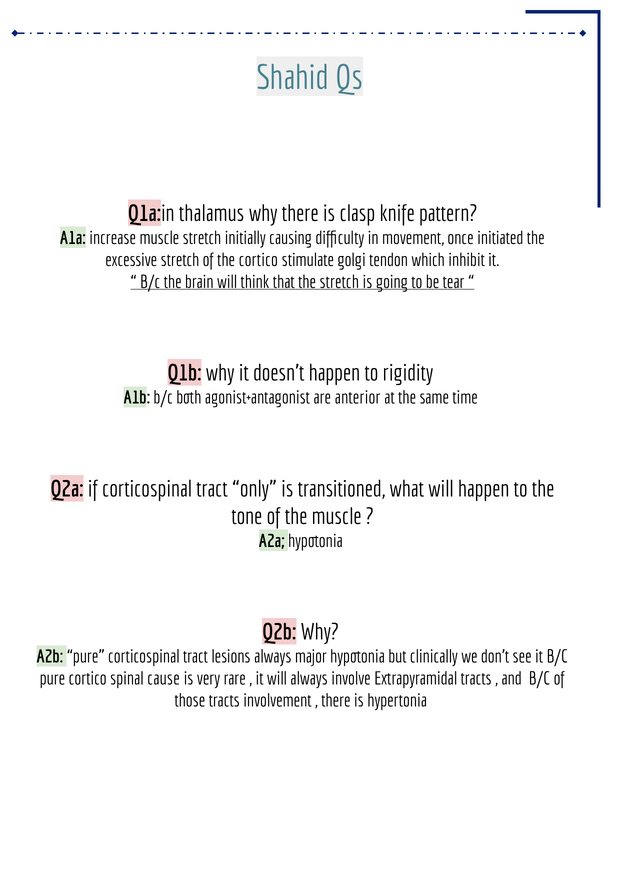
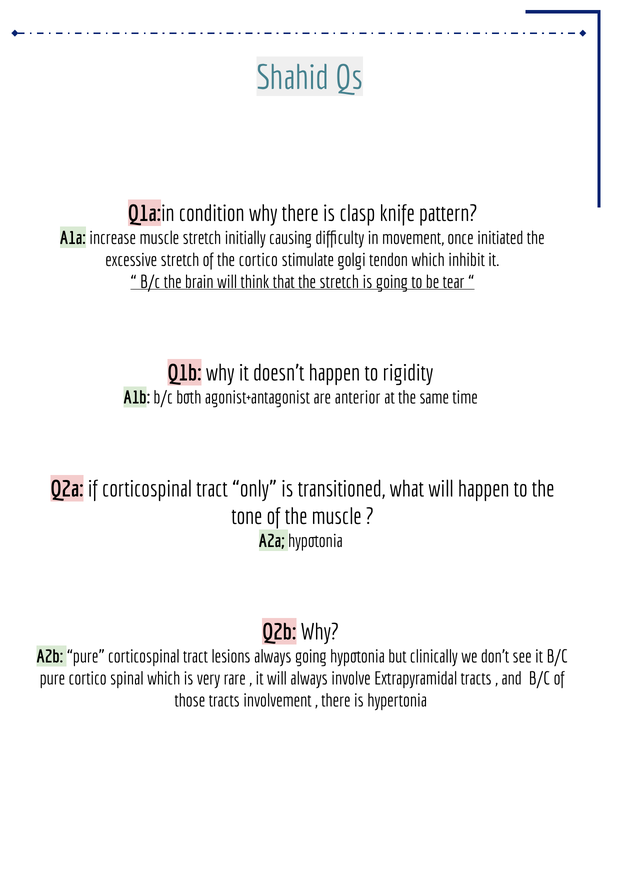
thalamus: thalamus -> condition
always major: major -> going
spinal cause: cause -> which
